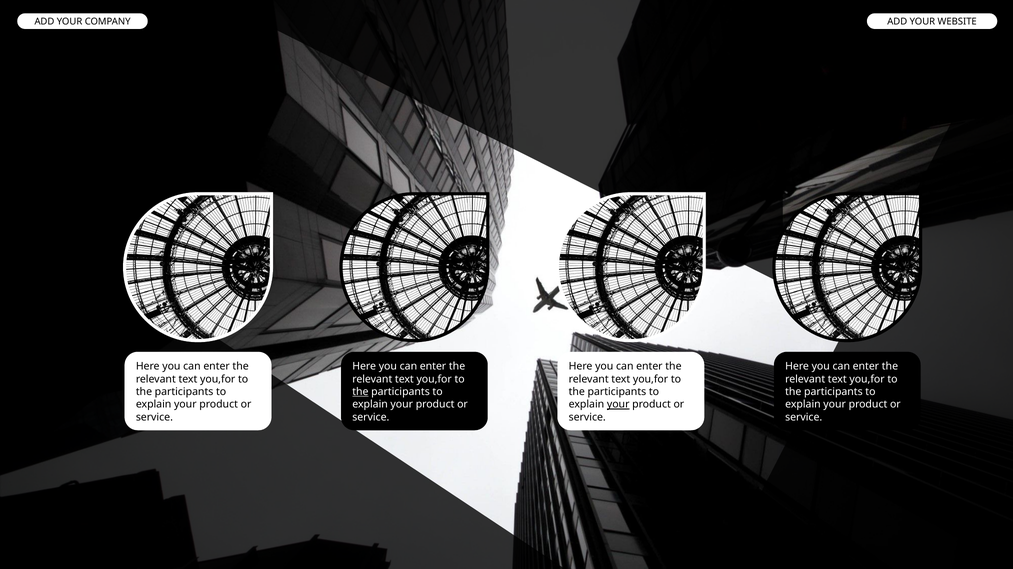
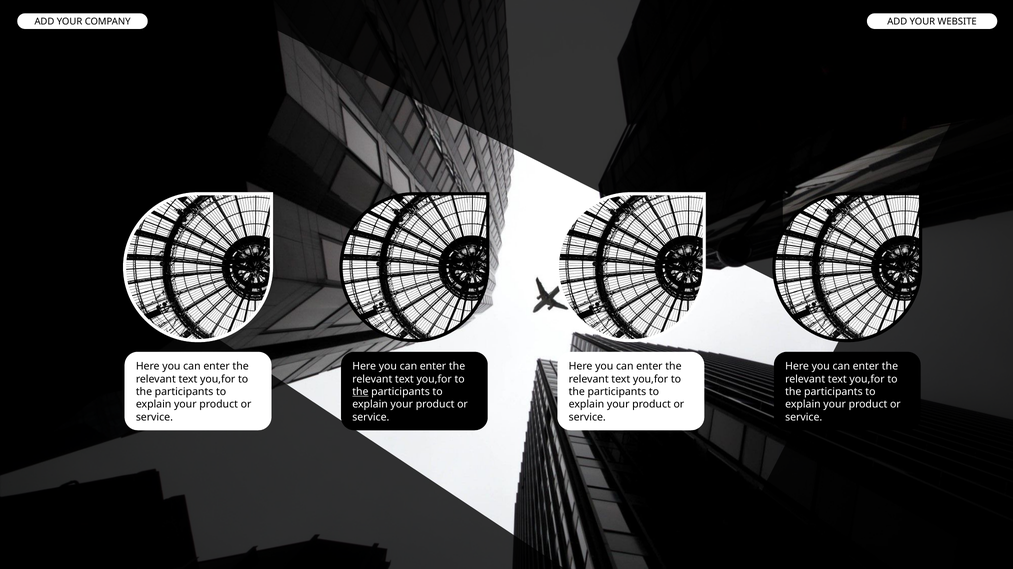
your at (618, 404) underline: present -> none
